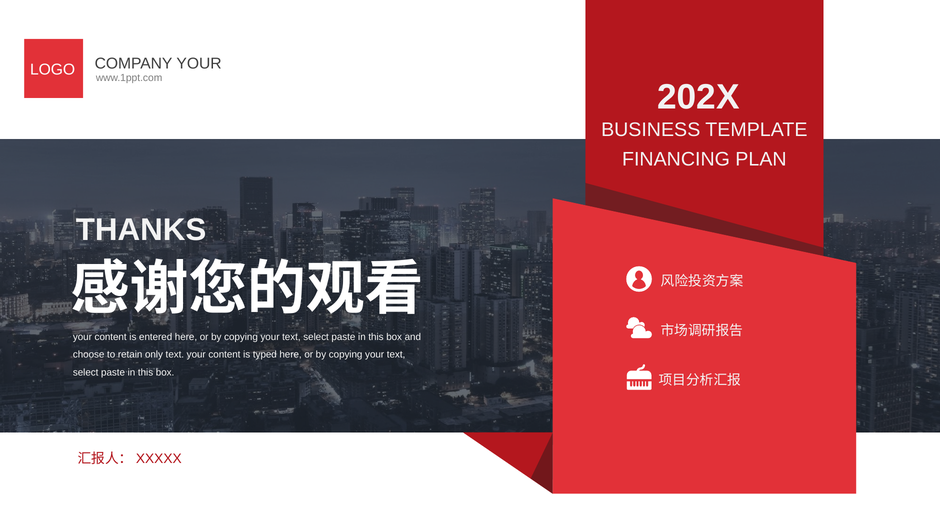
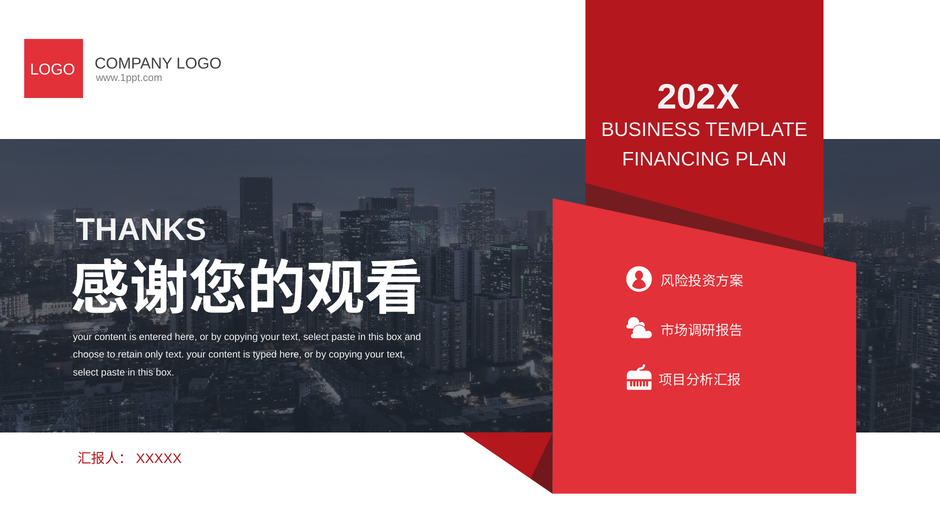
COMPANY YOUR: YOUR -> LOGO
